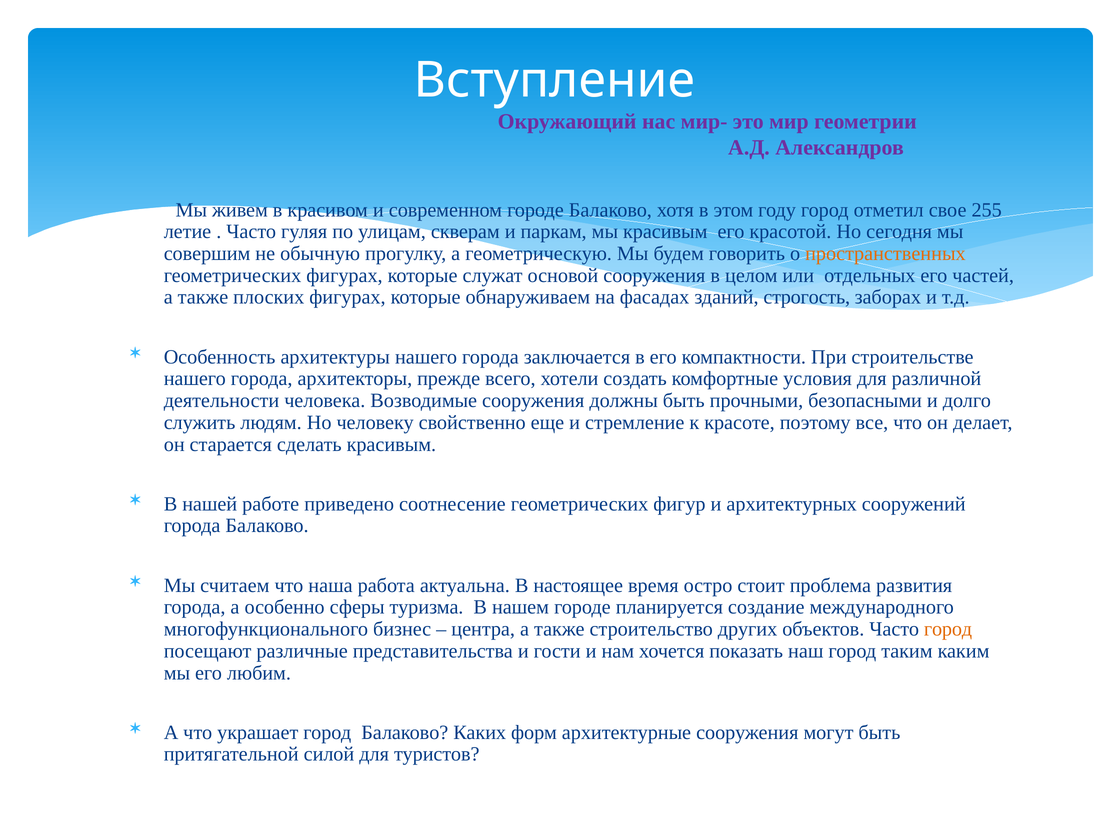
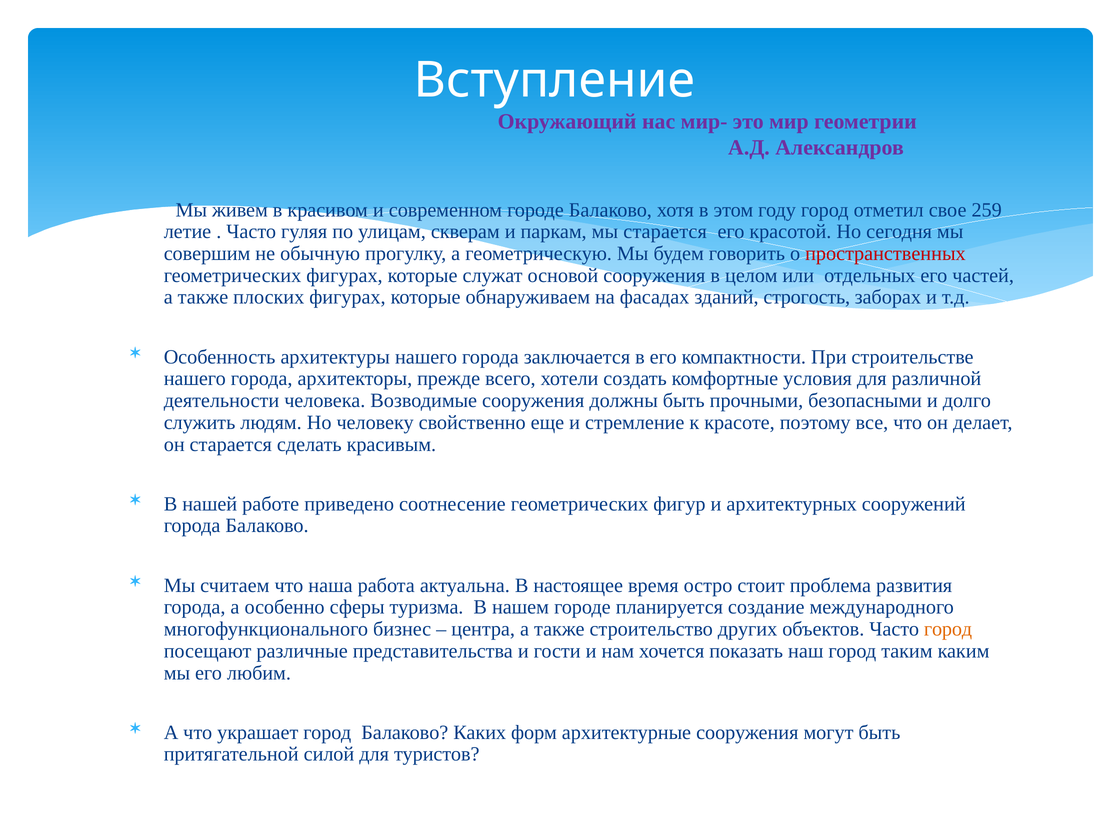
255: 255 -> 259
мы красивым: красивым -> старается
пространственных colour: orange -> red
